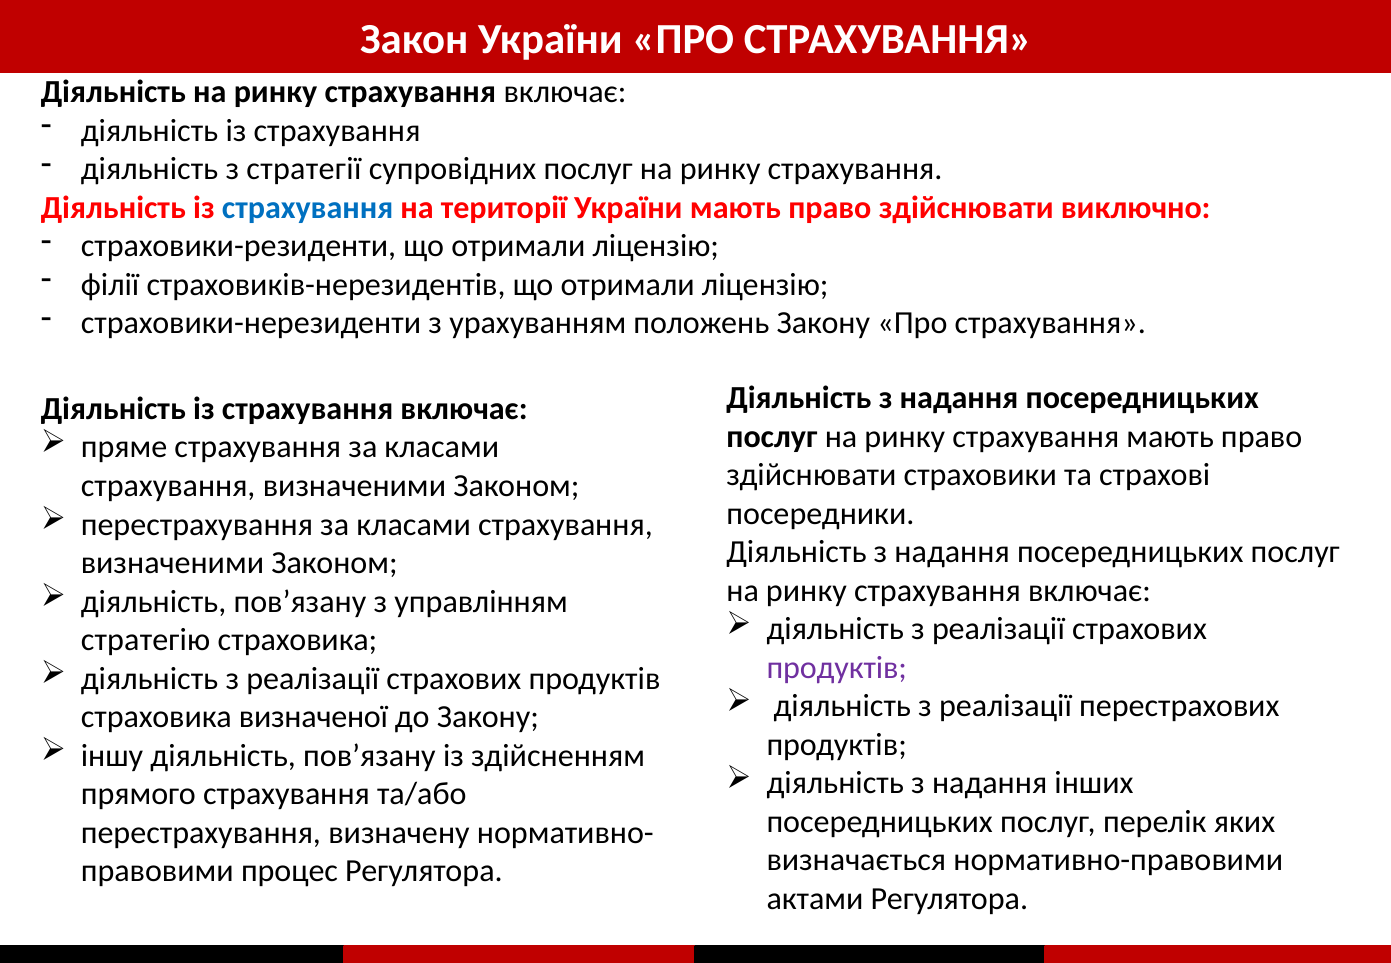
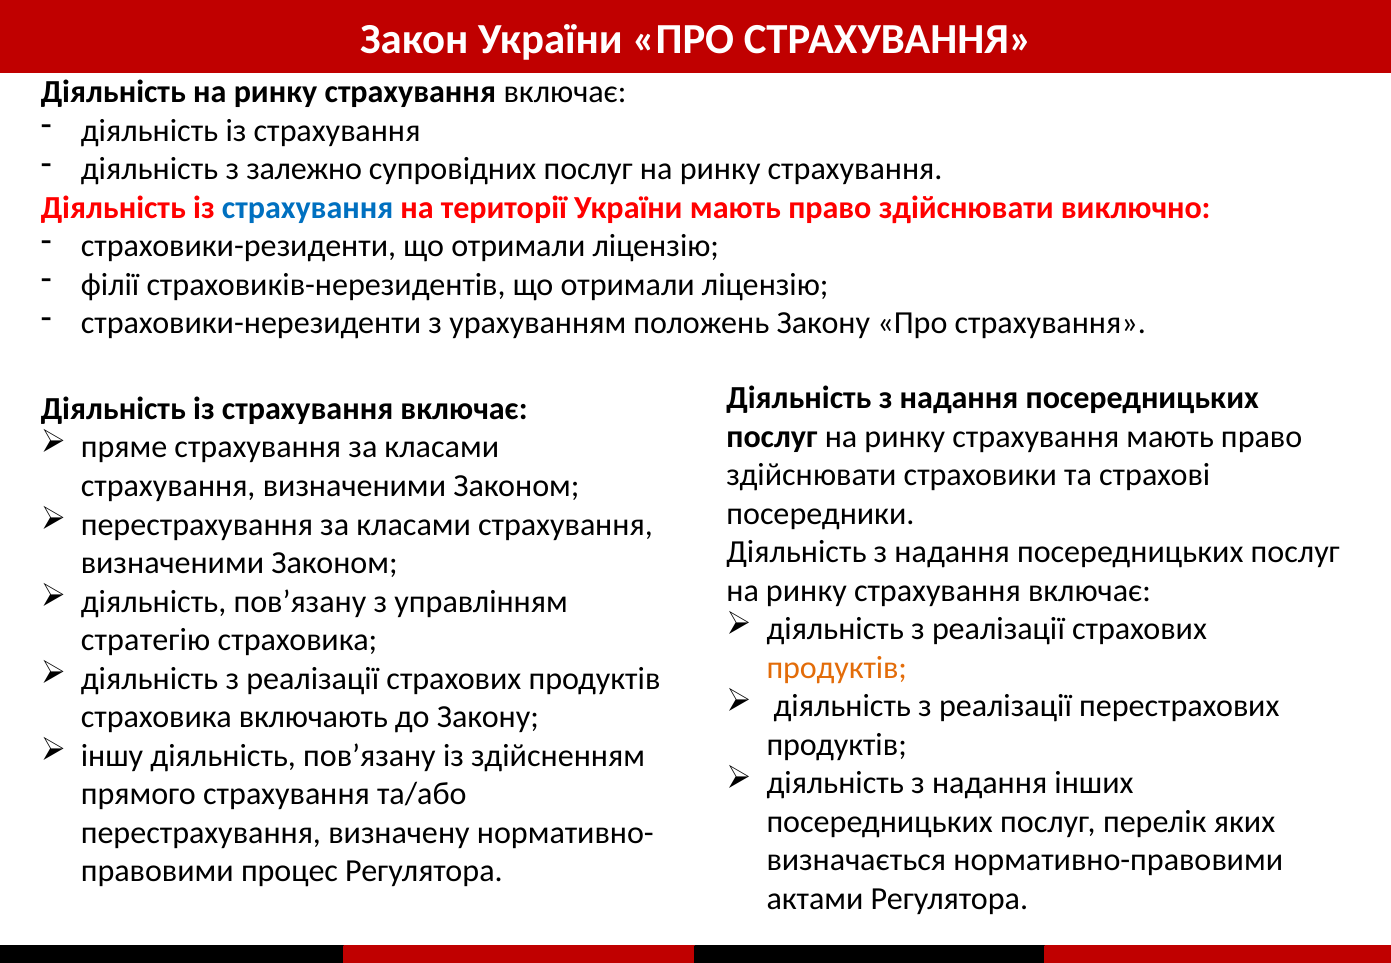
стратегії: стратегії -> залежно
продуктів at (837, 668) colour: purple -> orange
визначеної: визначеної -> включають
